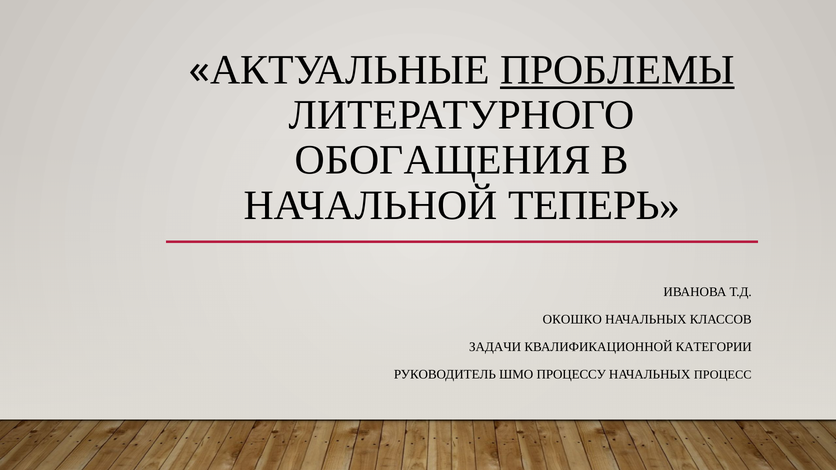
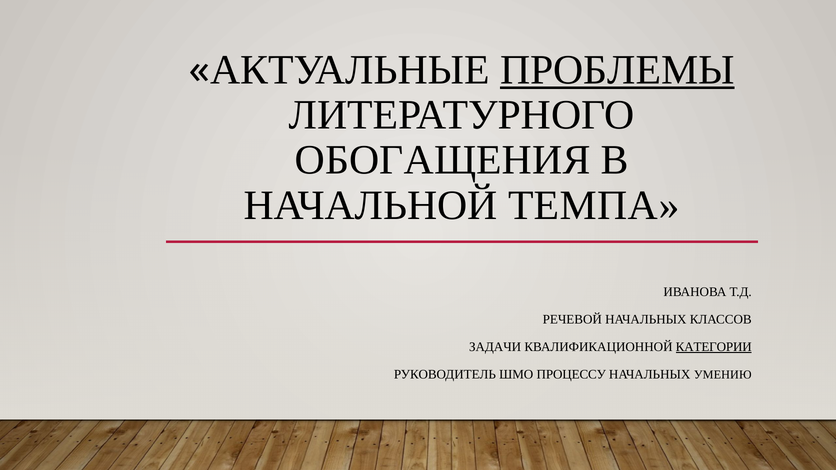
ТЕПЕРЬ: ТЕПЕРЬ -> ТЕМПА
ОКОШКО: ОКОШКО -> РЕЧЕВОЙ
КАТЕГОРИИ underline: none -> present
ПРОЦЕСС: ПРОЦЕСС -> УМЕНИЮ
